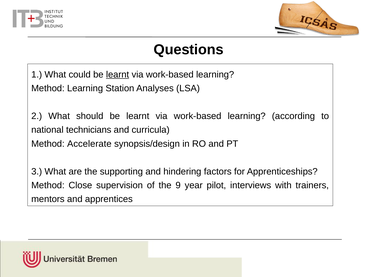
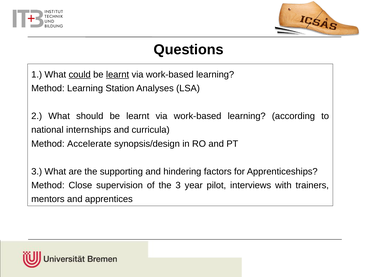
could underline: none -> present
technicians: technicians -> internships
the 9: 9 -> 3
